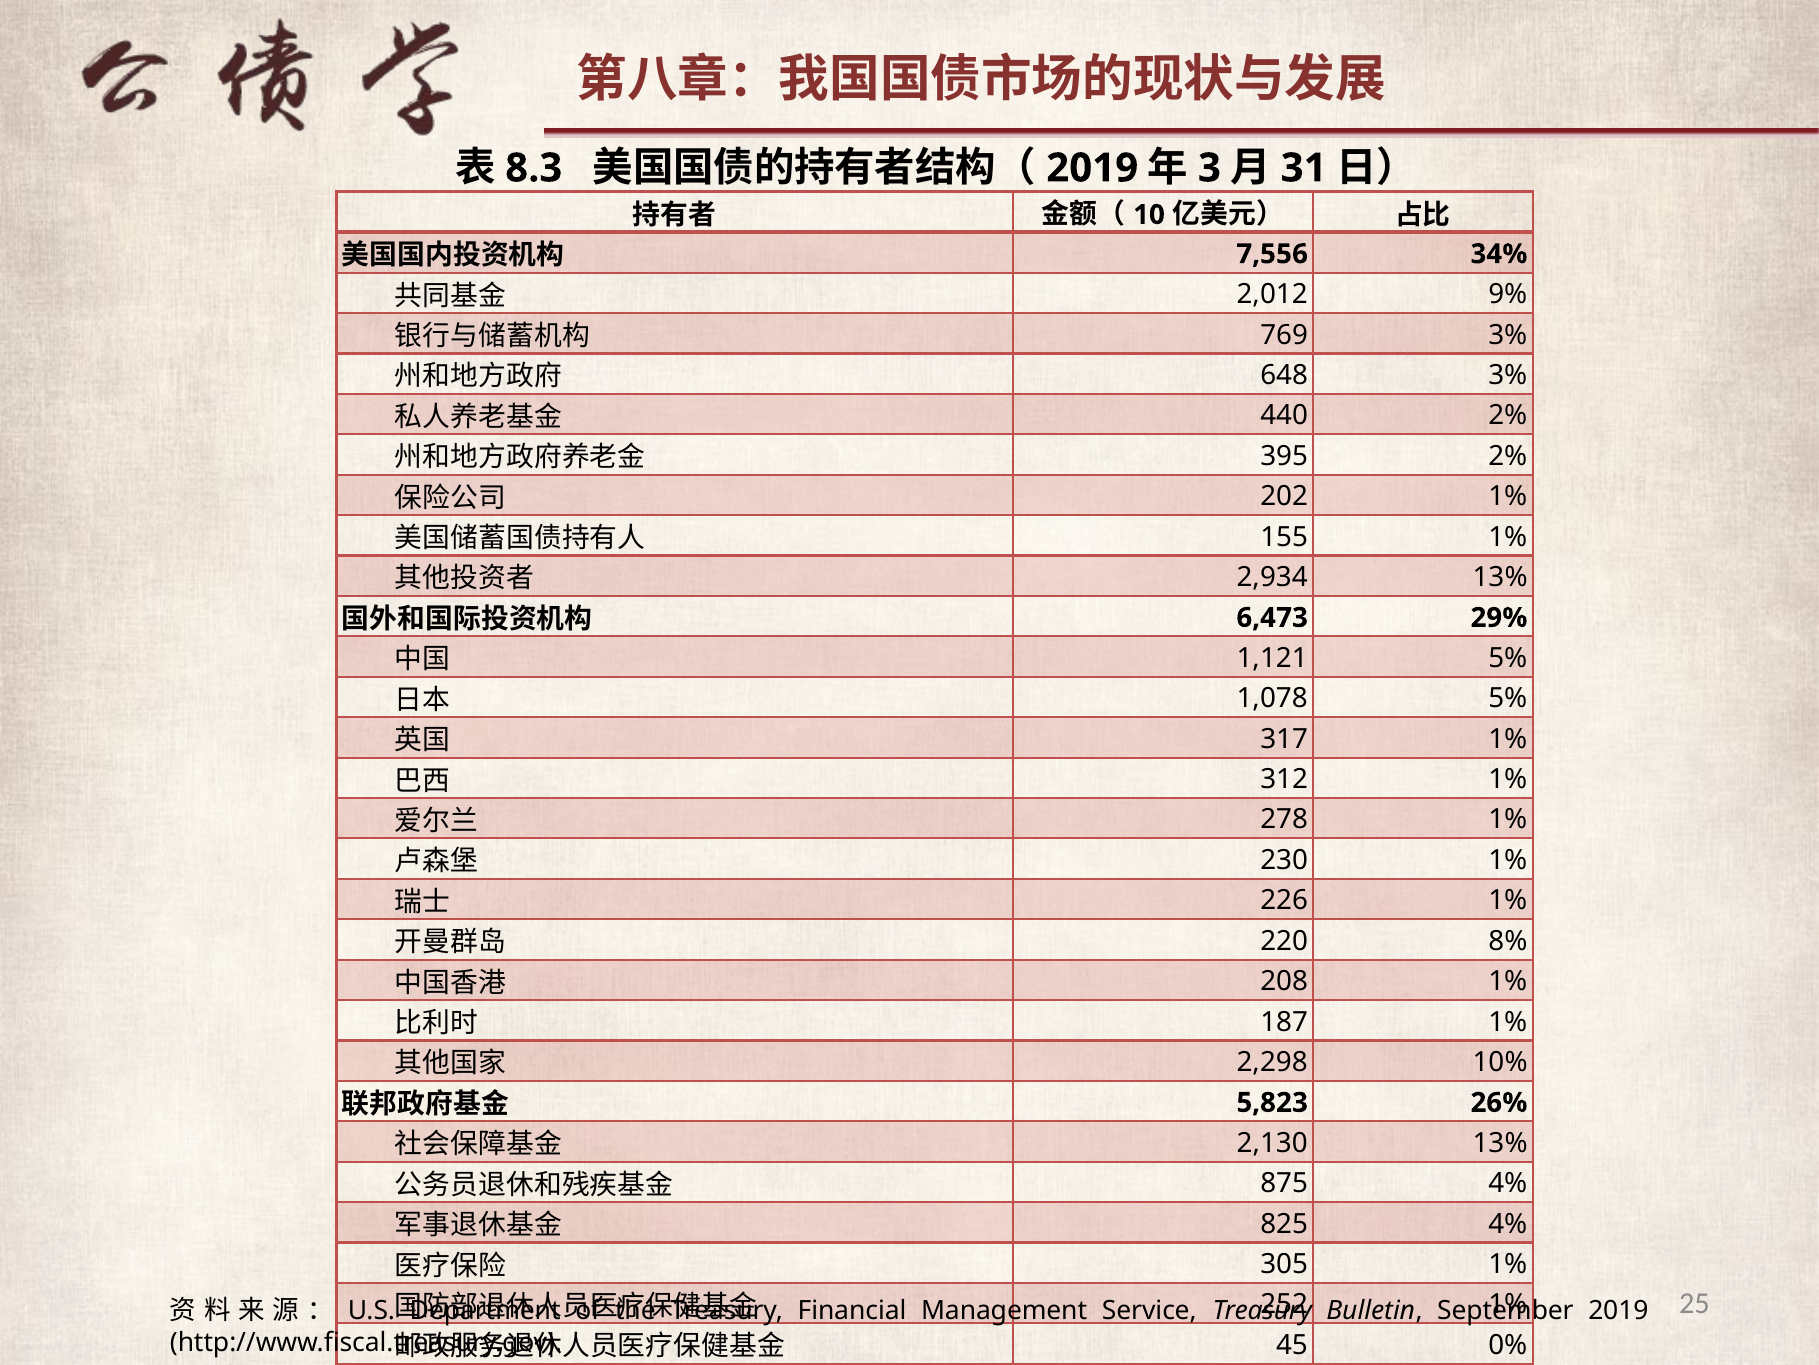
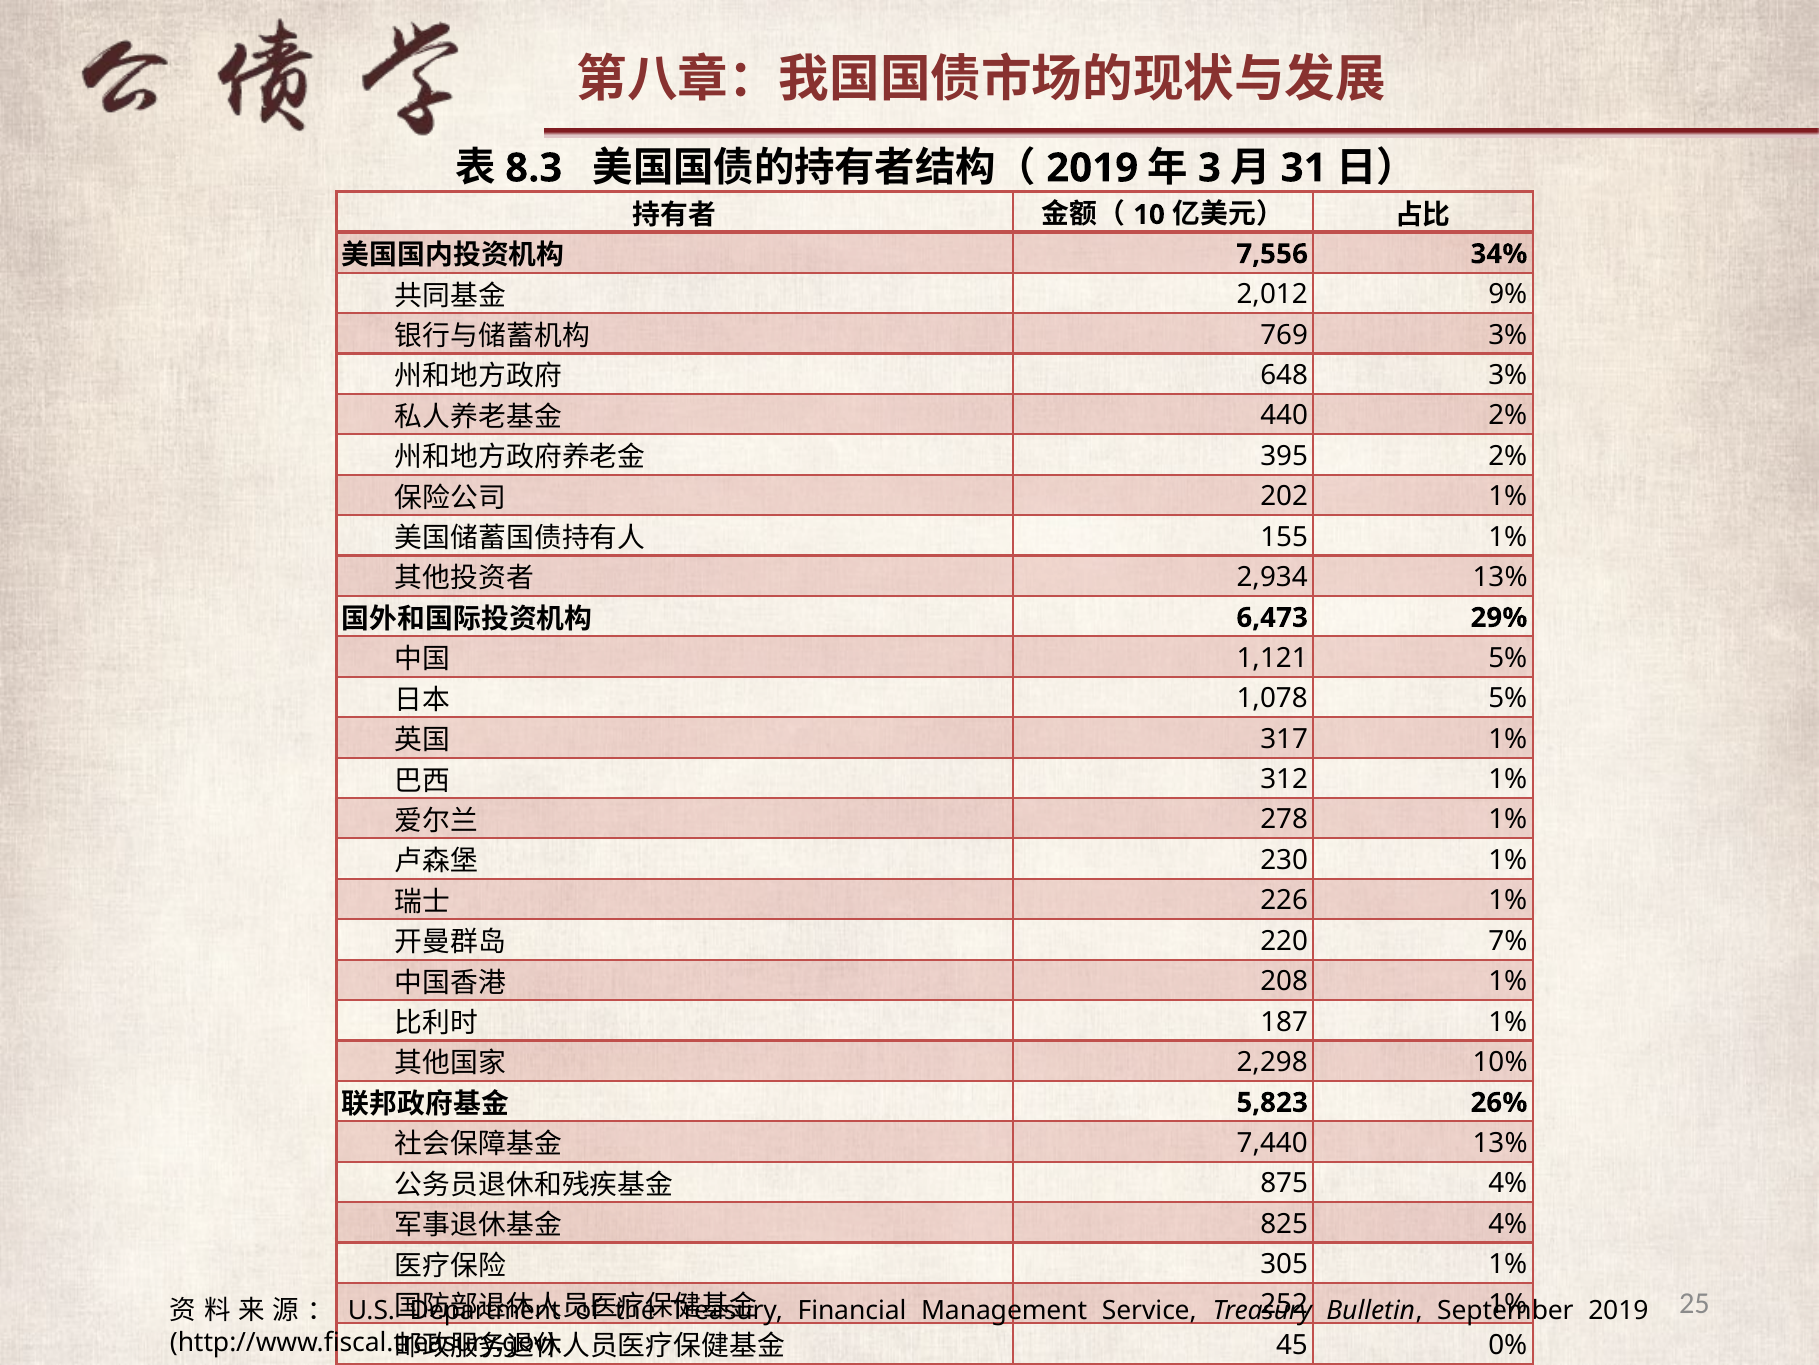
8%: 8% -> 7%
2,130: 2,130 -> 7,440
